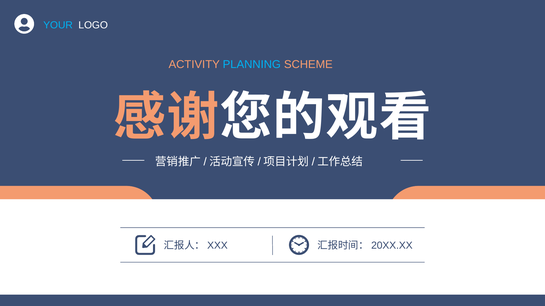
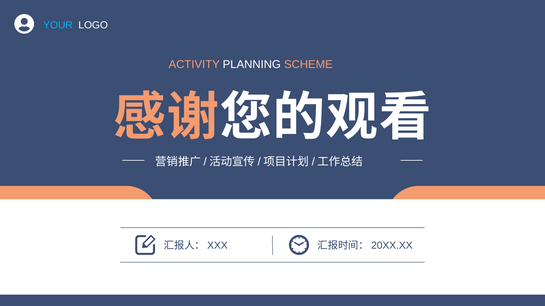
PLANNING colour: light blue -> white
